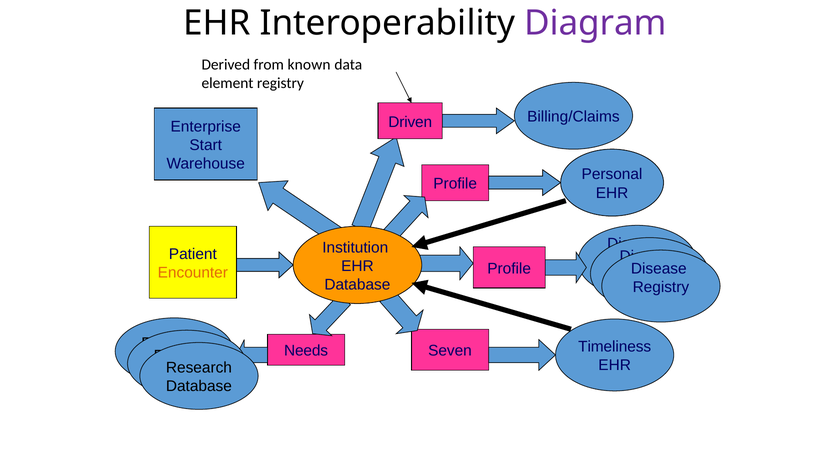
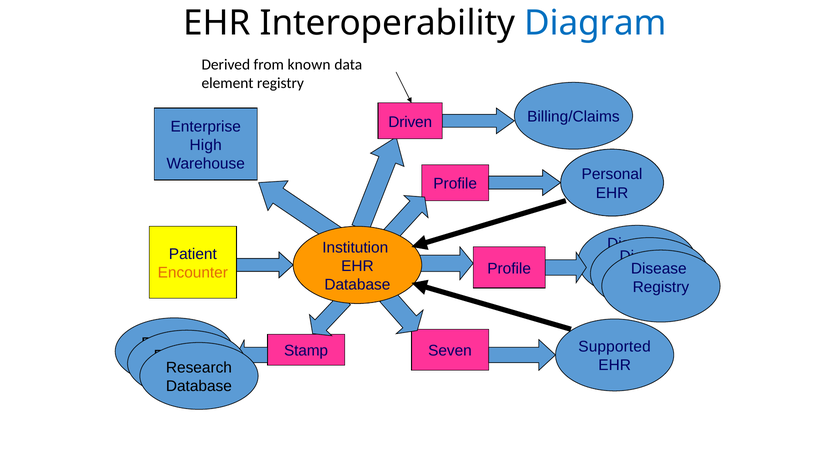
Diagram colour: purple -> blue
Start: Start -> High
Timeliness: Timeliness -> Supported
Needs: Needs -> Stamp
